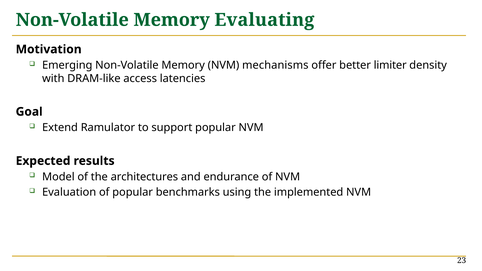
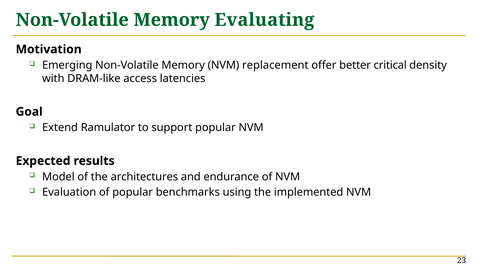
mechanisms: mechanisms -> replacement
limiter: limiter -> critical
